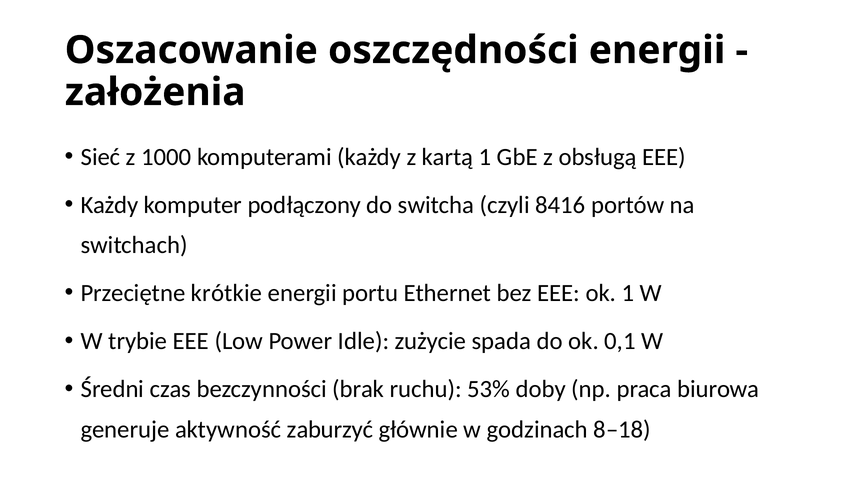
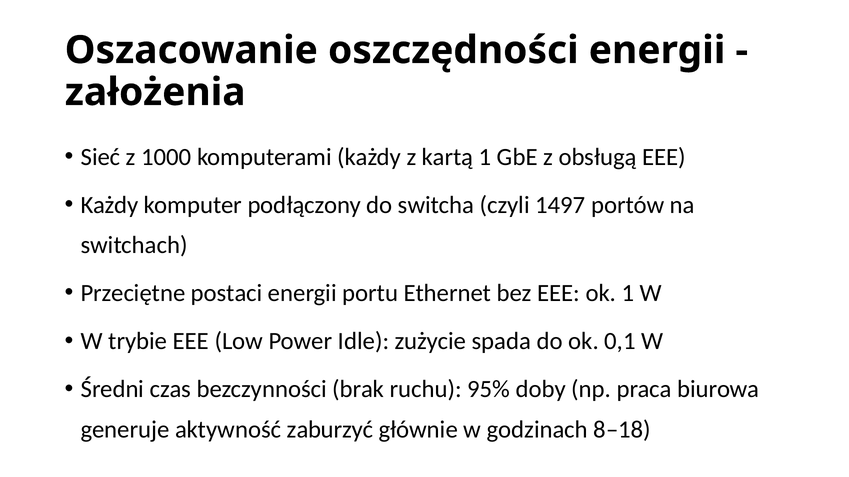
8416: 8416 -> 1497
krótkie: krótkie -> postaci
53%: 53% -> 95%
